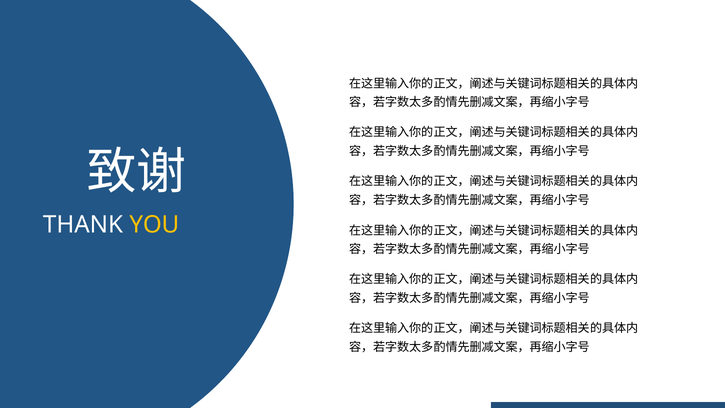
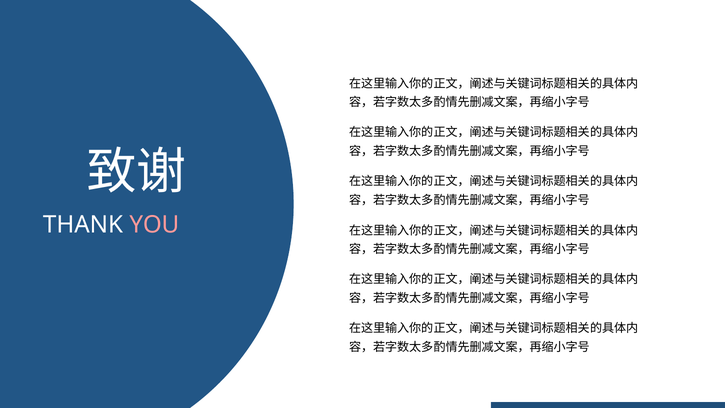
YOU colour: yellow -> pink
